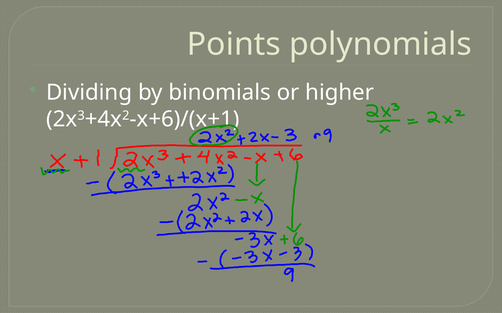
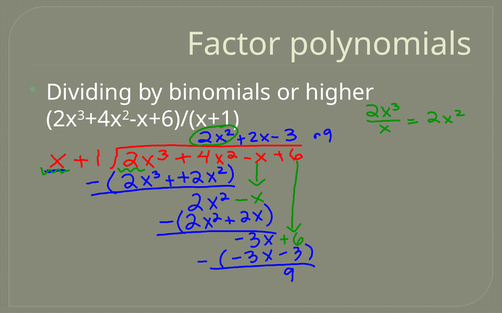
Points: Points -> Factor
